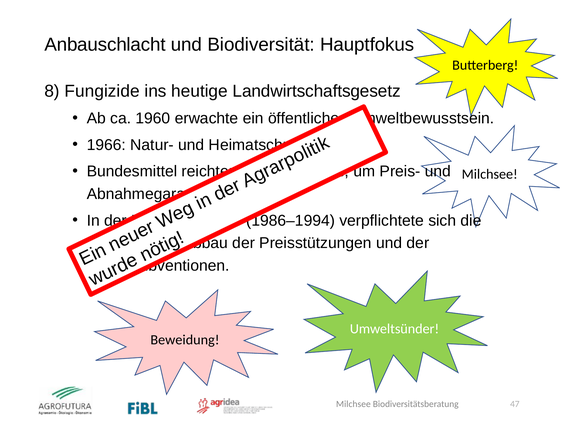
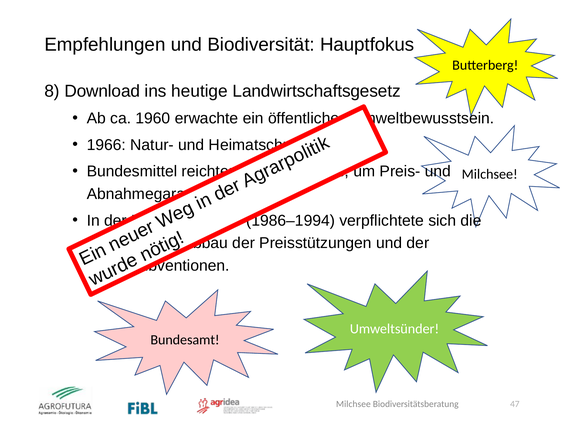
Anbauschlacht: Anbauschlacht -> Empfehlungen
Fungizide: Fungizide -> Download
Beweidung: Beweidung -> Bundesamt
